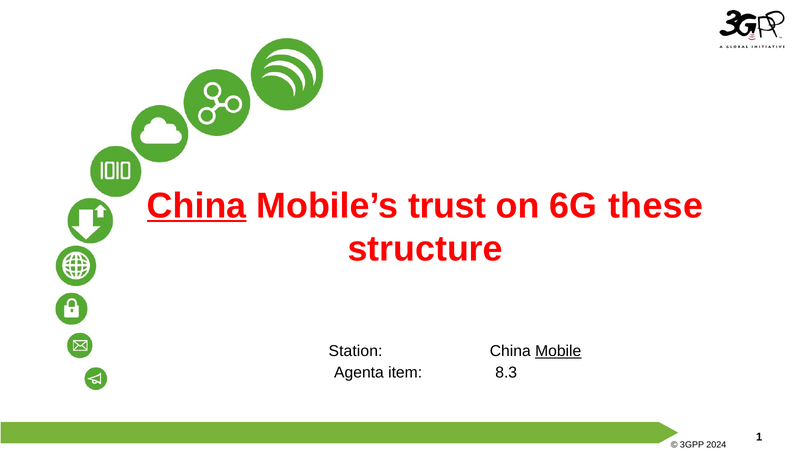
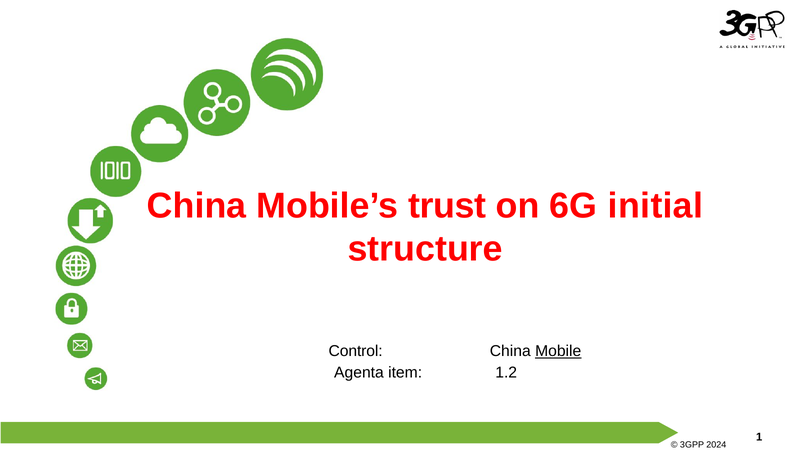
China at (197, 205) underline: present -> none
these: these -> initial
Station: Station -> Control
8.3: 8.3 -> 1.2
